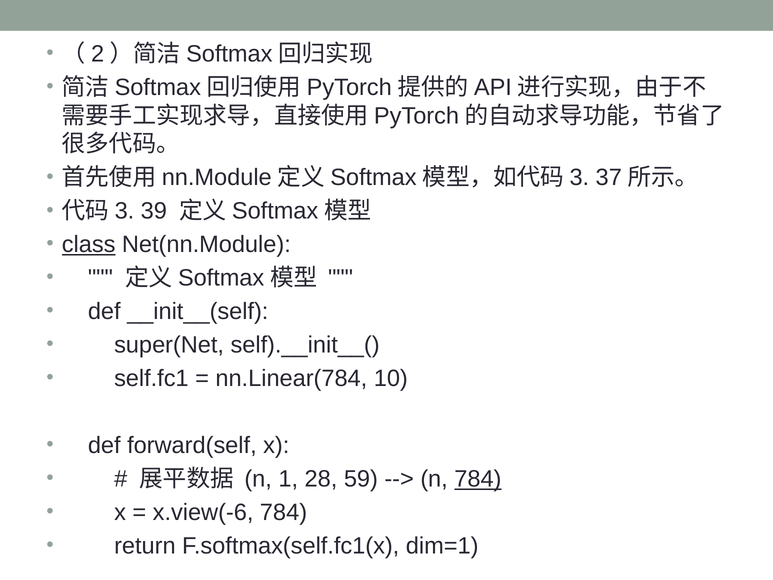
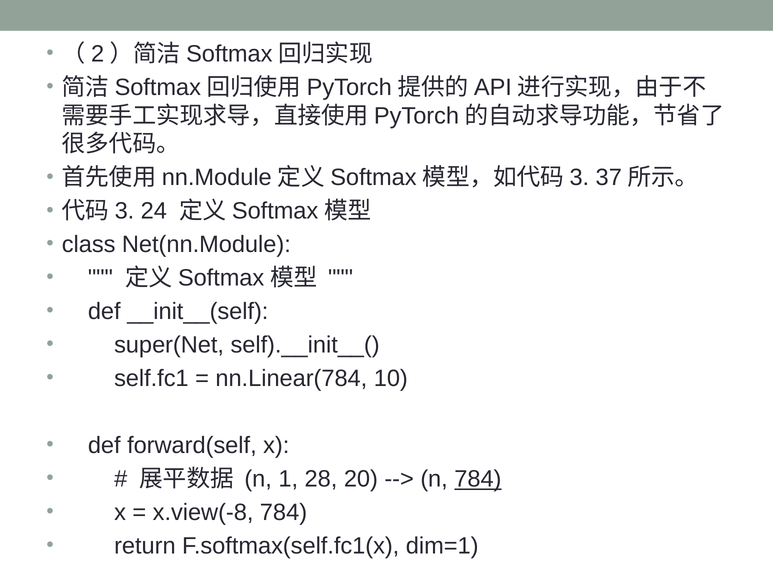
39: 39 -> 24
class underline: present -> none
59: 59 -> 20
x.view(-6: x.view(-6 -> x.view(-8
